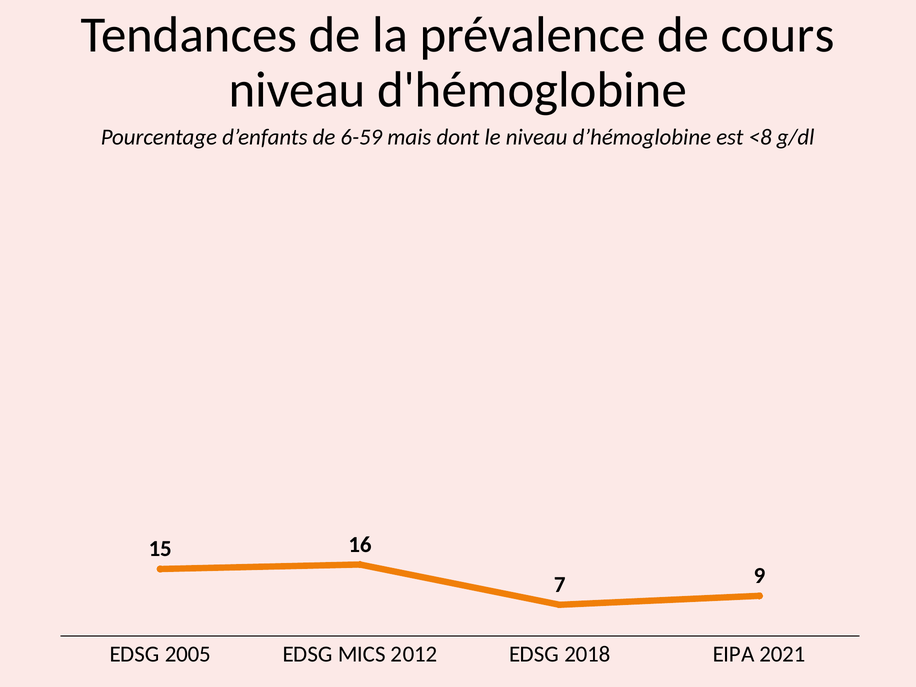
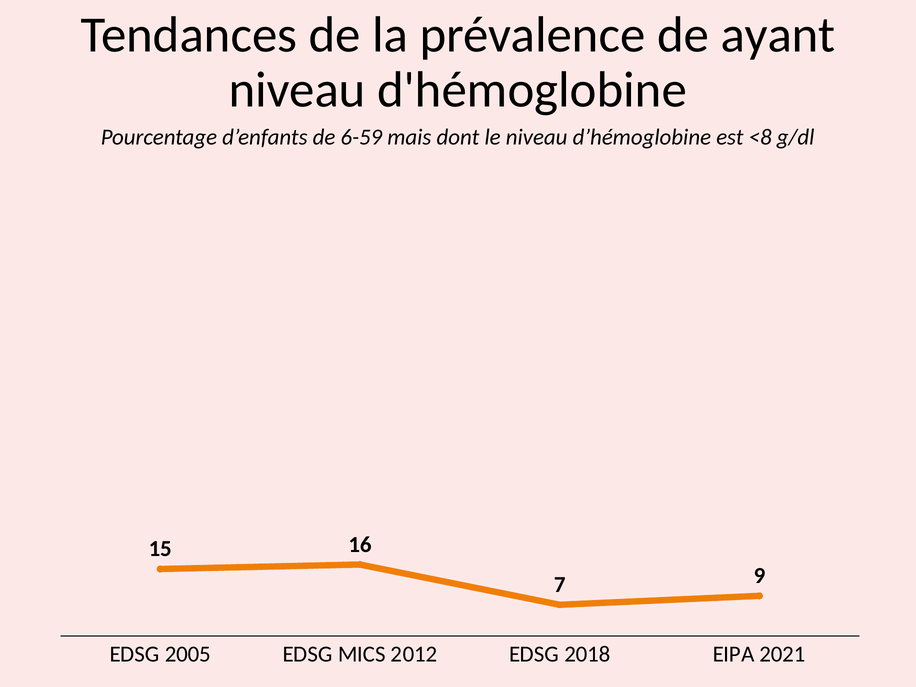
cours: cours -> ayant
